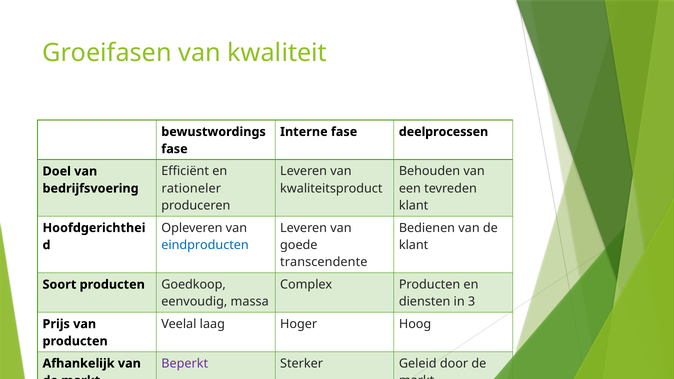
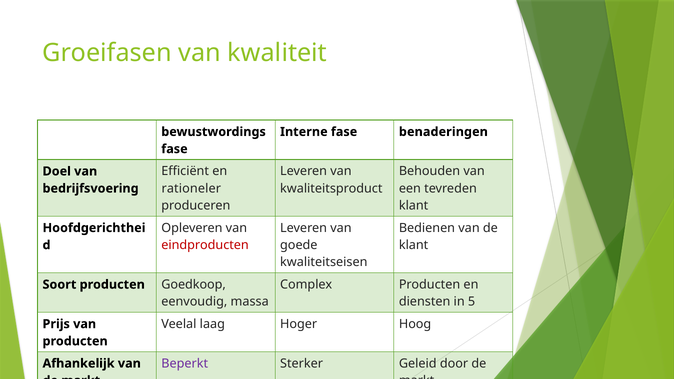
deelprocessen: deelprocessen -> benaderingen
eindproducten colour: blue -> red
transcendente: transcendente -> kwaliteitseisen
3: 3 -> 5
